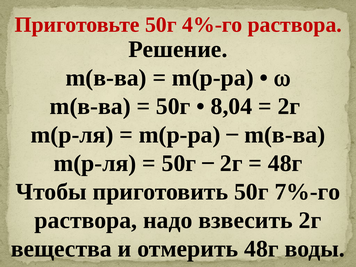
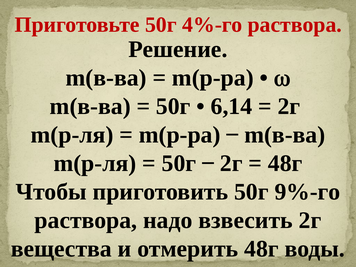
8,04: 8,04 -> 6,14
7%-го: 7%-го -> 9%-го
